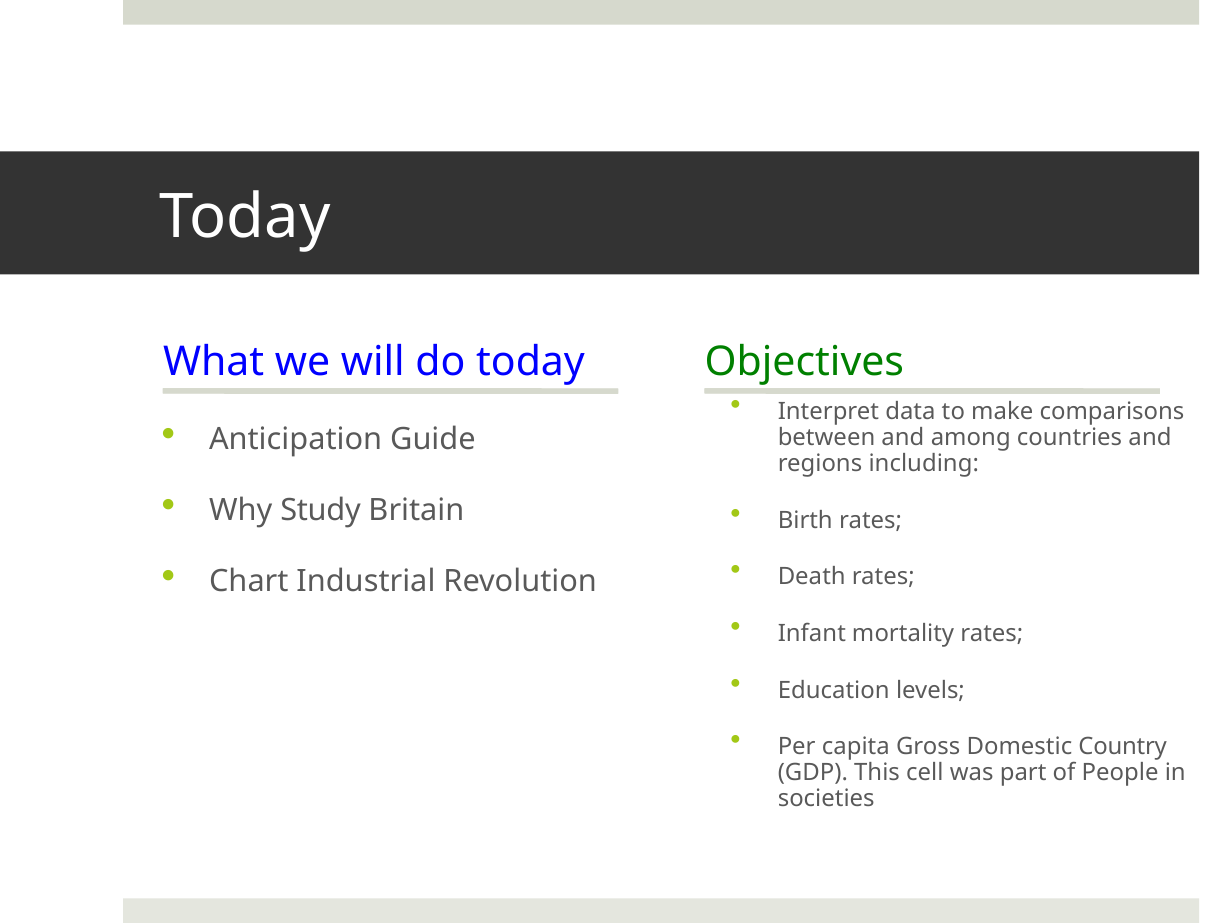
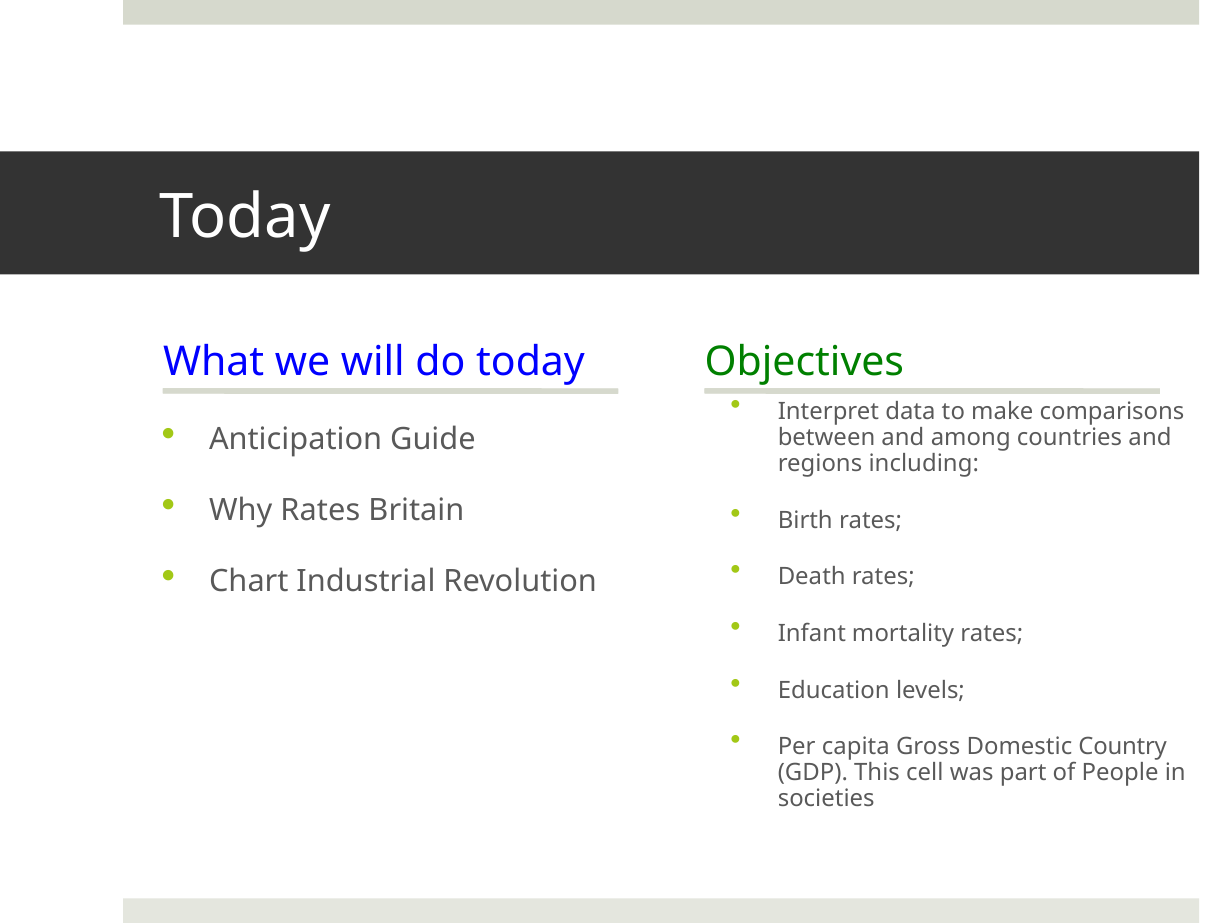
Why Study: Study -> Rates
